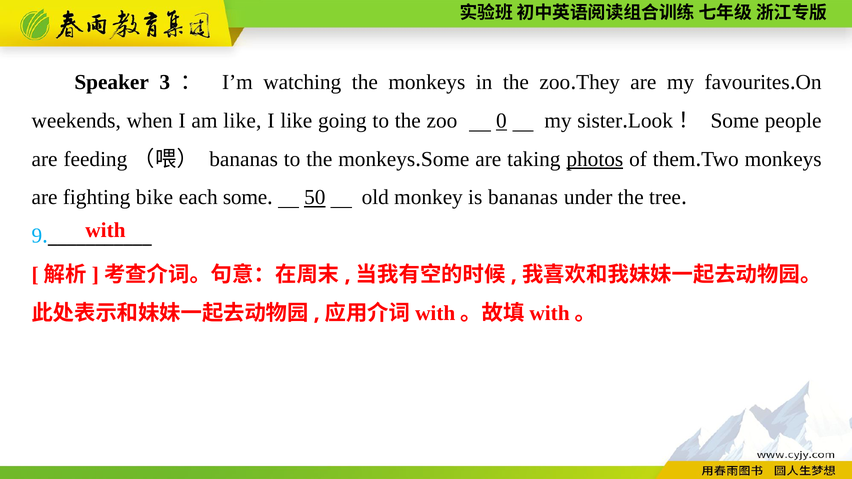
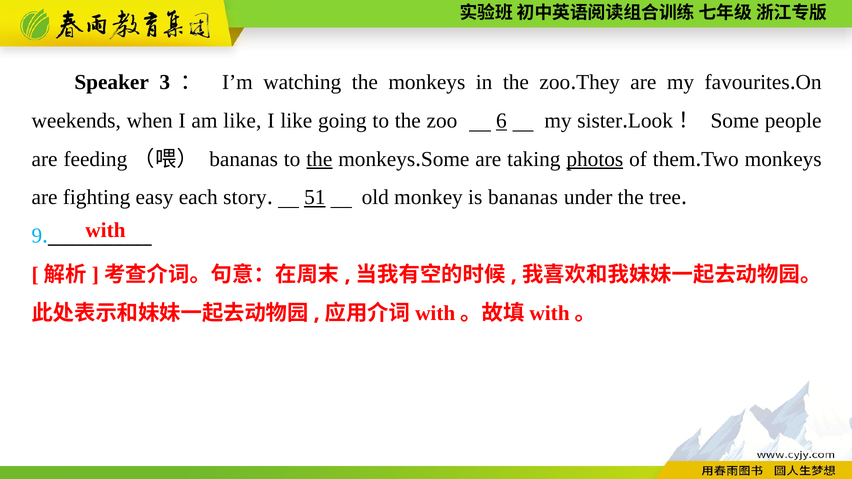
0: 0 -> 6
the at (319, 159) underline: none -> present
bike: bike -> easy
each some: some -> story
50: 50 -> 51
